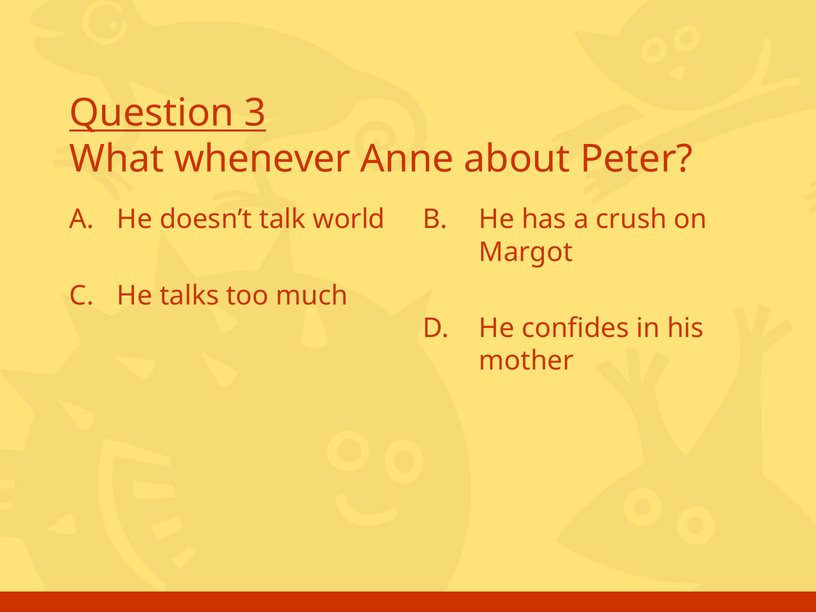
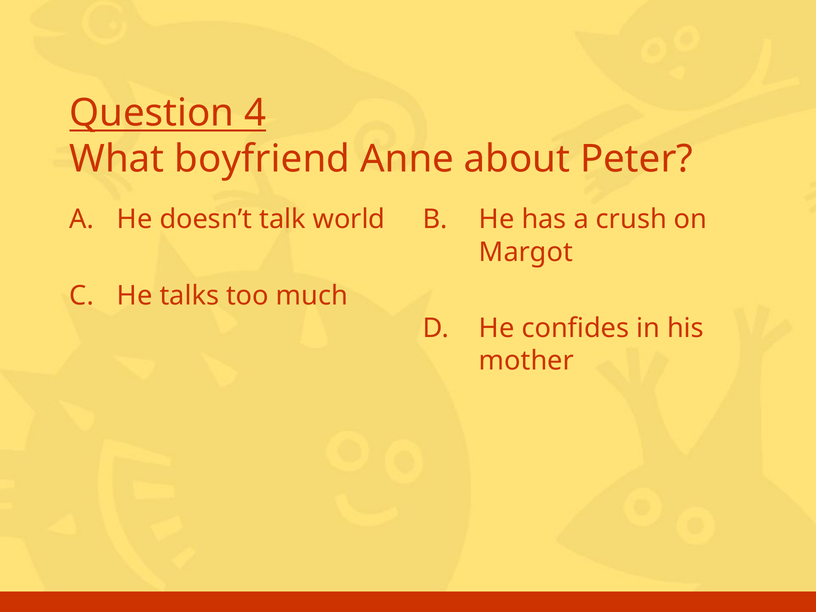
3: 3 -> 4
whenever: whenever -> boyfriend
